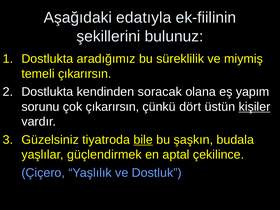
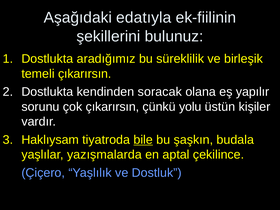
miymiş: miymiş -> birleşik
yapım: yapım -> yapılır
dört: dört -> yolu
kişiler underline: present -> none
Güzelsiniz: Güzelsiniz -> Haklıysam
güçlendirmek: güçlendirmek -> yazışmalarda
